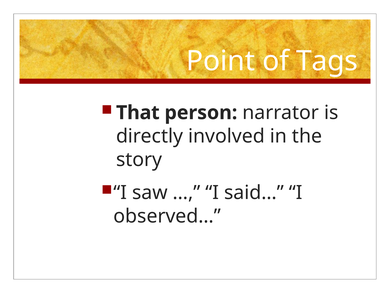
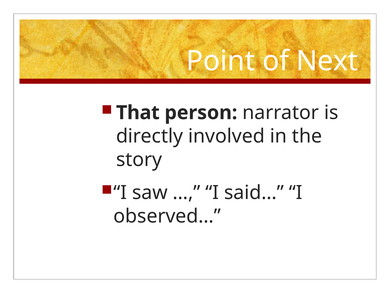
Tags: Tags -> Next
